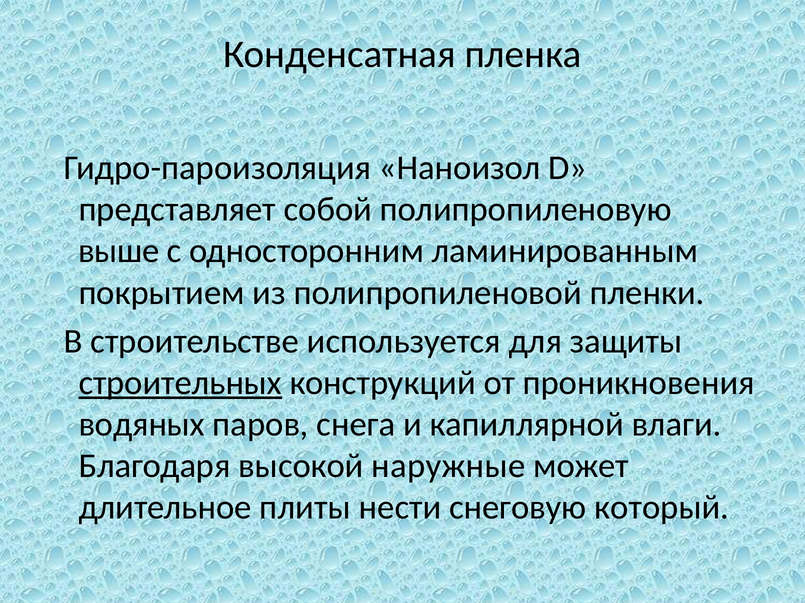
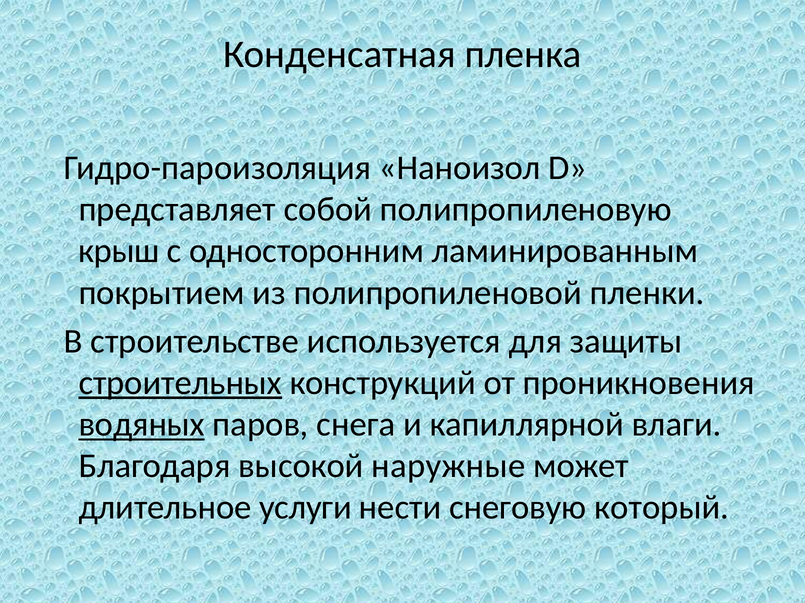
выше: выше -> крыш
водяных underline: none -> present
плиты: плиты -> услуги
